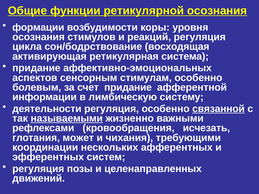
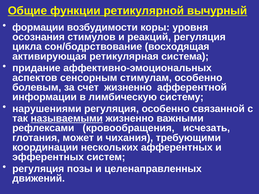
ретикулярной осознания: осознания -> вычурный
счет придание: придание -> жизненно
деятельности: деятельности -> нарушениями
связанной underline: present -> none
